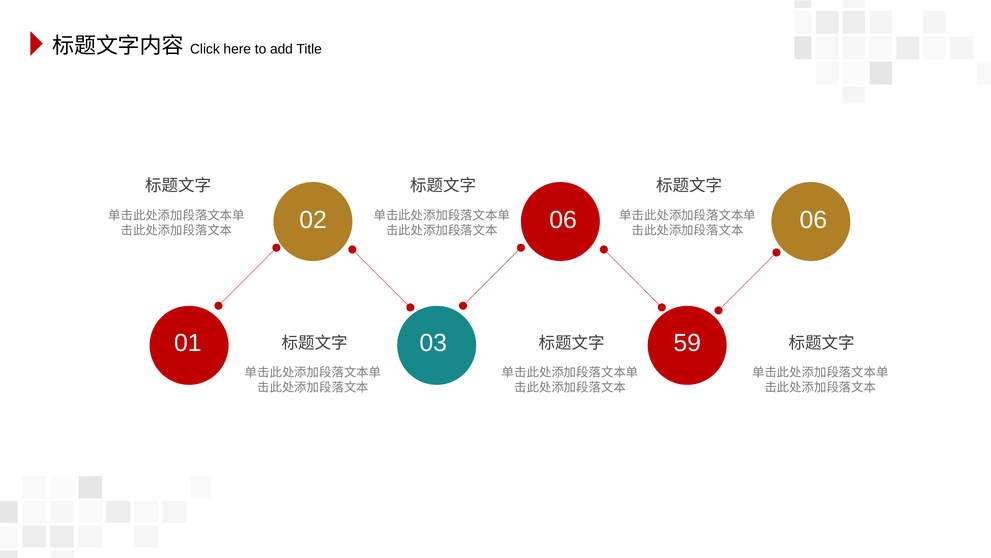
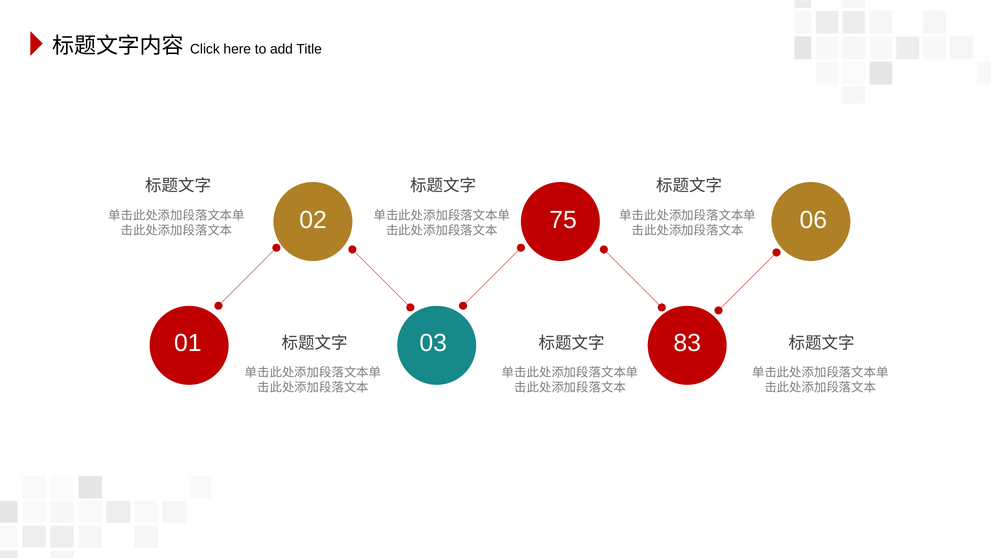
02 06: 06 -> 75
59: 59 -> 83
